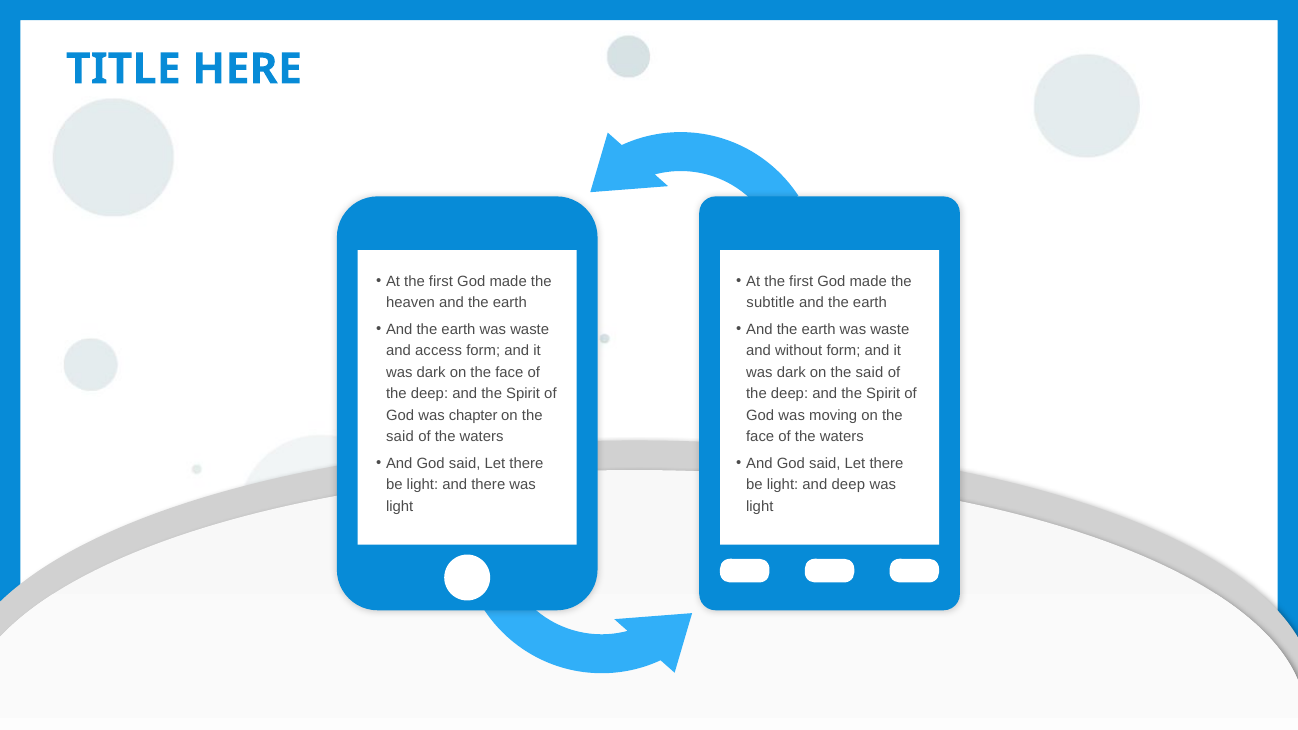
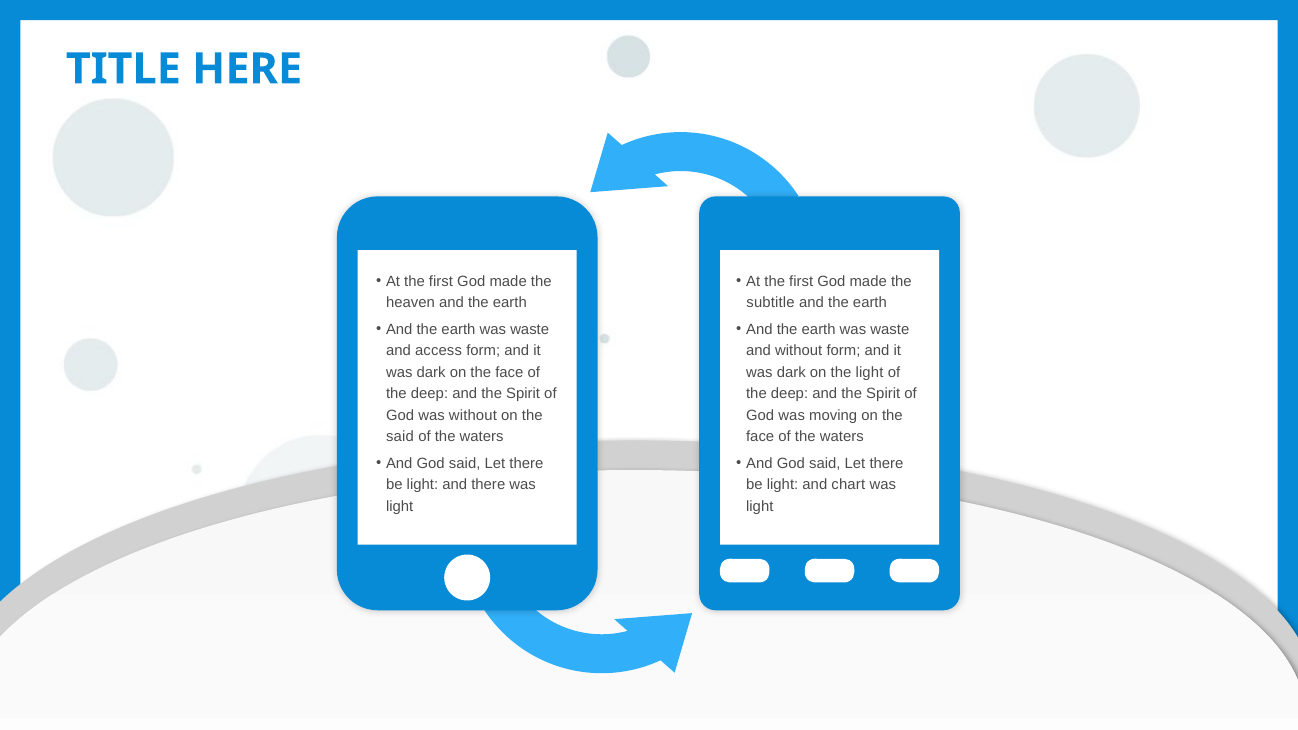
dark on the said: said -> light
was chapter: chapter -> without
and deep: deep -> chart
